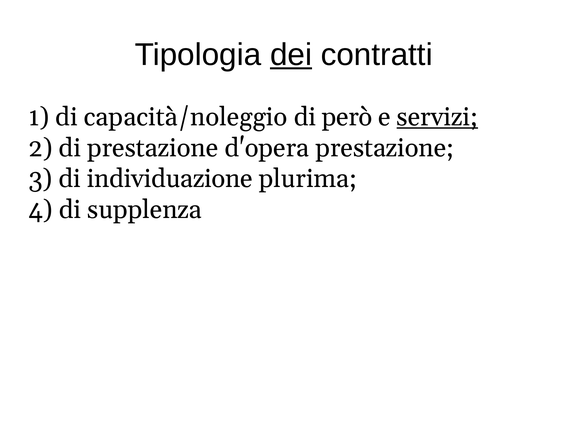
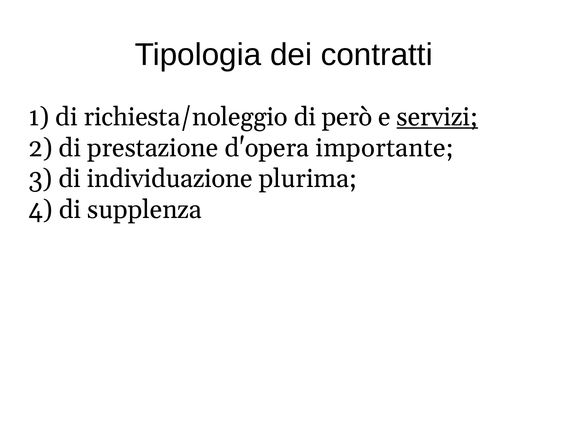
dei underline: present -> none
capacità/noleggio: capacità/noleggio -> richiesta/noleggio
d'opera prestazione: prestazione -> importante
